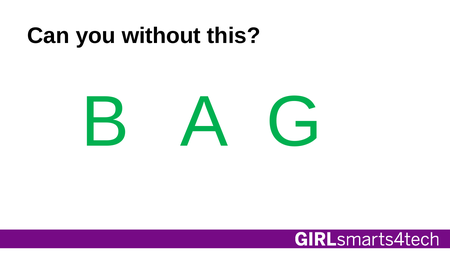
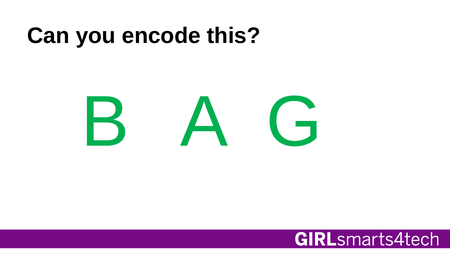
without: without -> encode
